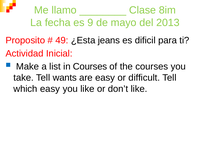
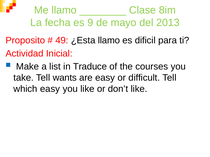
¿Esta jeans: jeans -> llamo
in Courses: Courses -> Traduce
